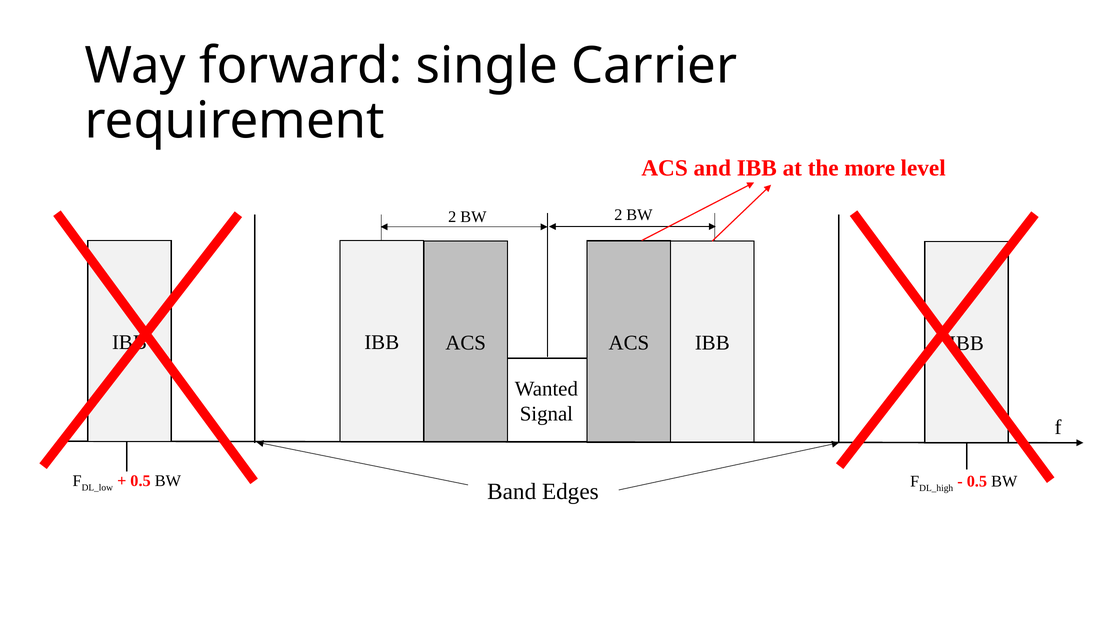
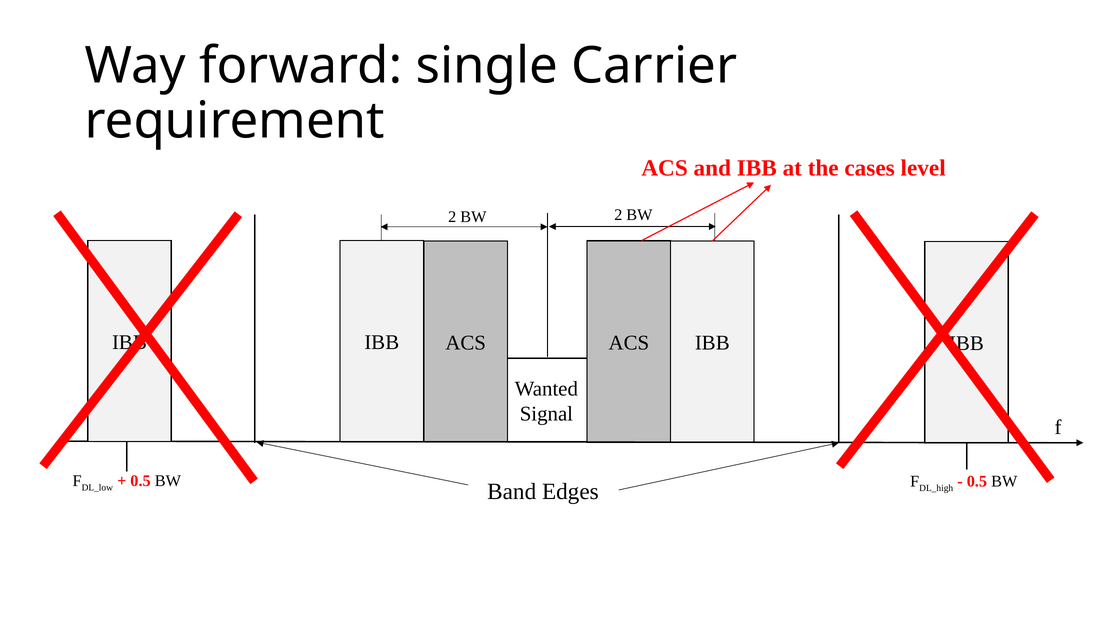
more: more -> cases
